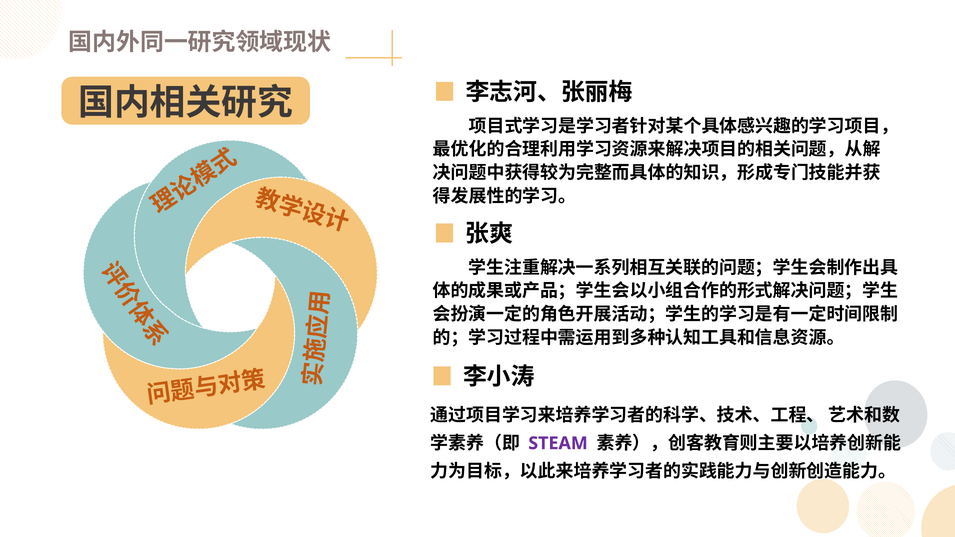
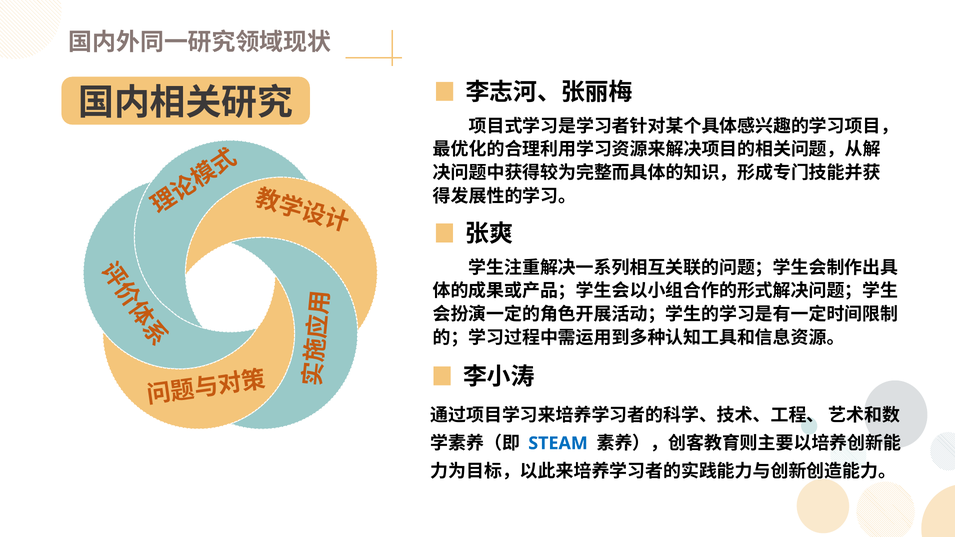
STEAM colour: purple -> blue
